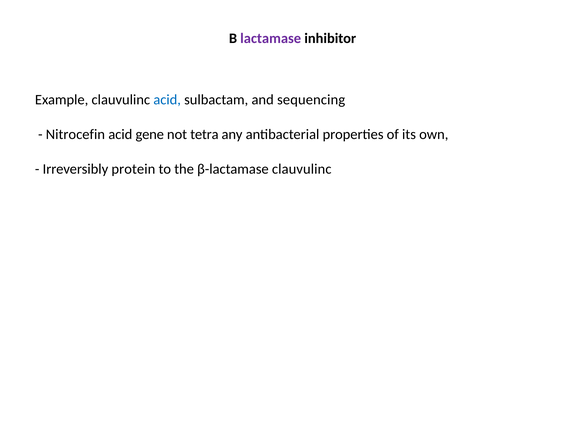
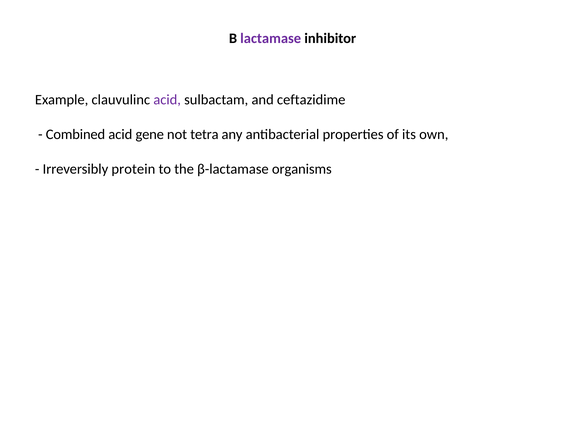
acid at (167, 100) colour: blue -> purple
sequencing: sequencing -> ceftazidime
Nitrocefin: Nitrocefin -> Combined
β-lactamase clauvulinc: clauvulinc -> organisms
